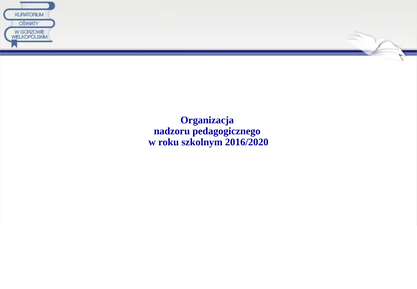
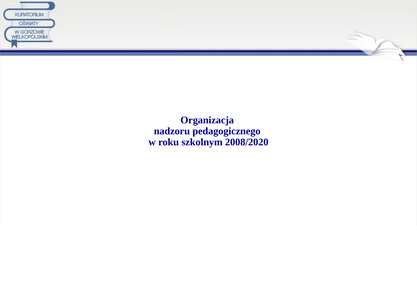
2016/2020: 2016/2020 -> 2008/2020
